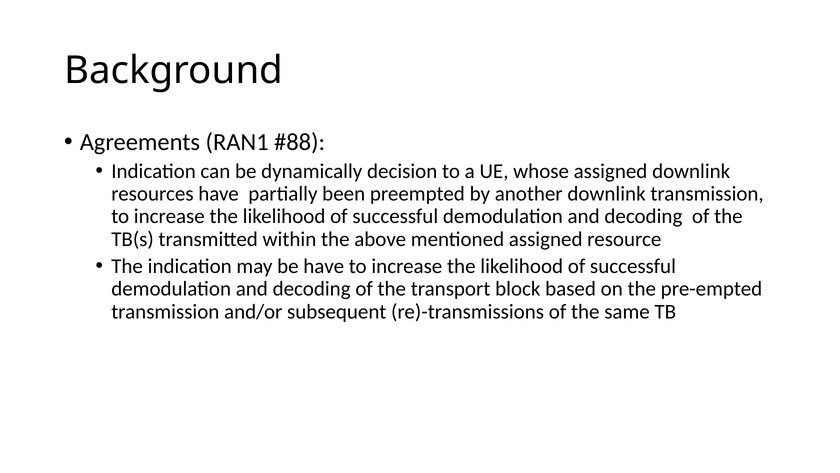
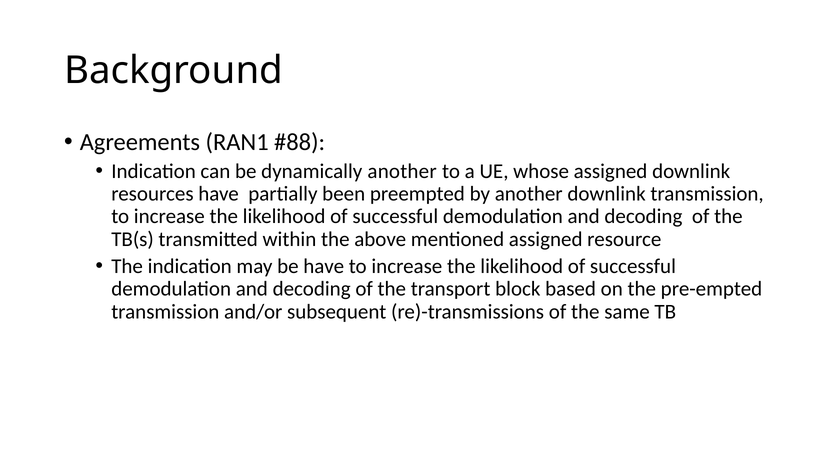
dynamically decision: decision -> another
